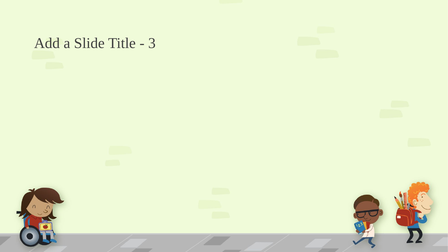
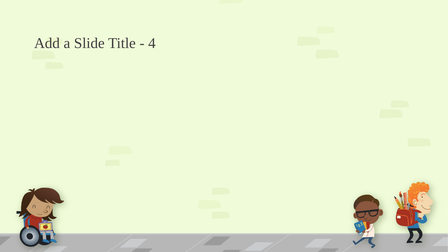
3: 3 -> 4
